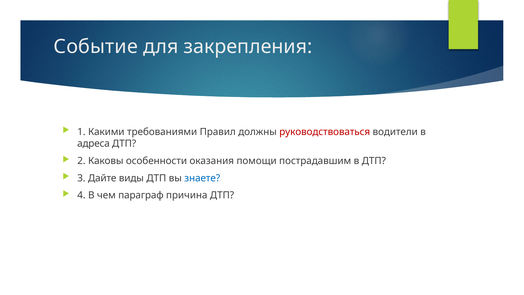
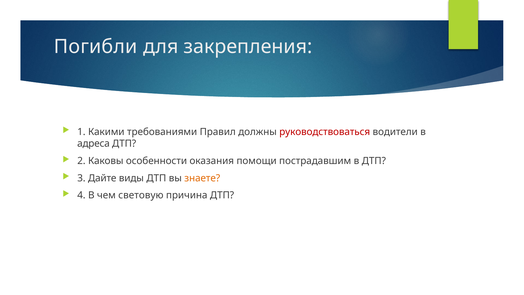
Событие: Событие -> Погибли
знаете colour: blue -> orange
параграф: параграф -> световую
